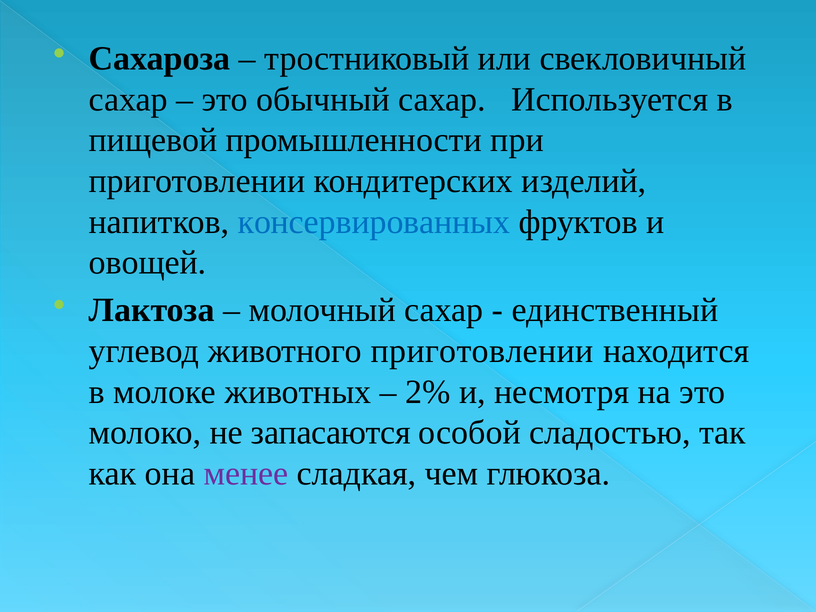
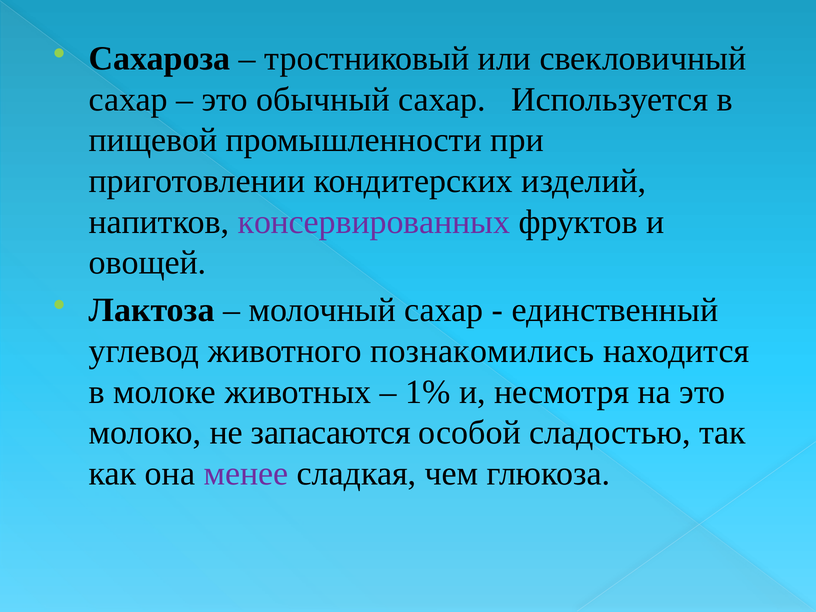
консервированных colour: blue -> purple
животного приготовлении: приготовлении -> познакомились
2%: 2% -> 1%
